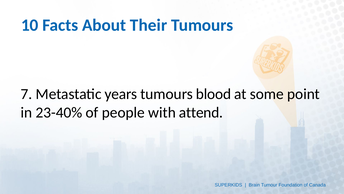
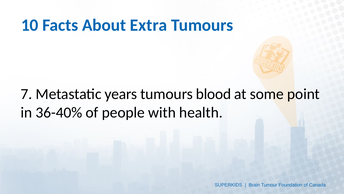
Their: Their -> Extra
23-40%: 23-40% -> 36-40%
attend: attend -> health
